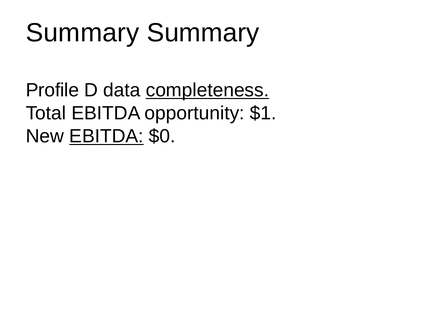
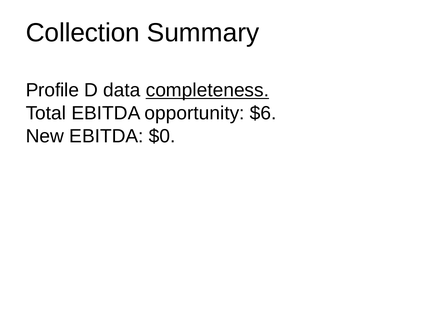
Summary at (83, 33): Summary -> Collection
$1: $1 -> $6
EBITDA at (106, 136) underline: present -> none
